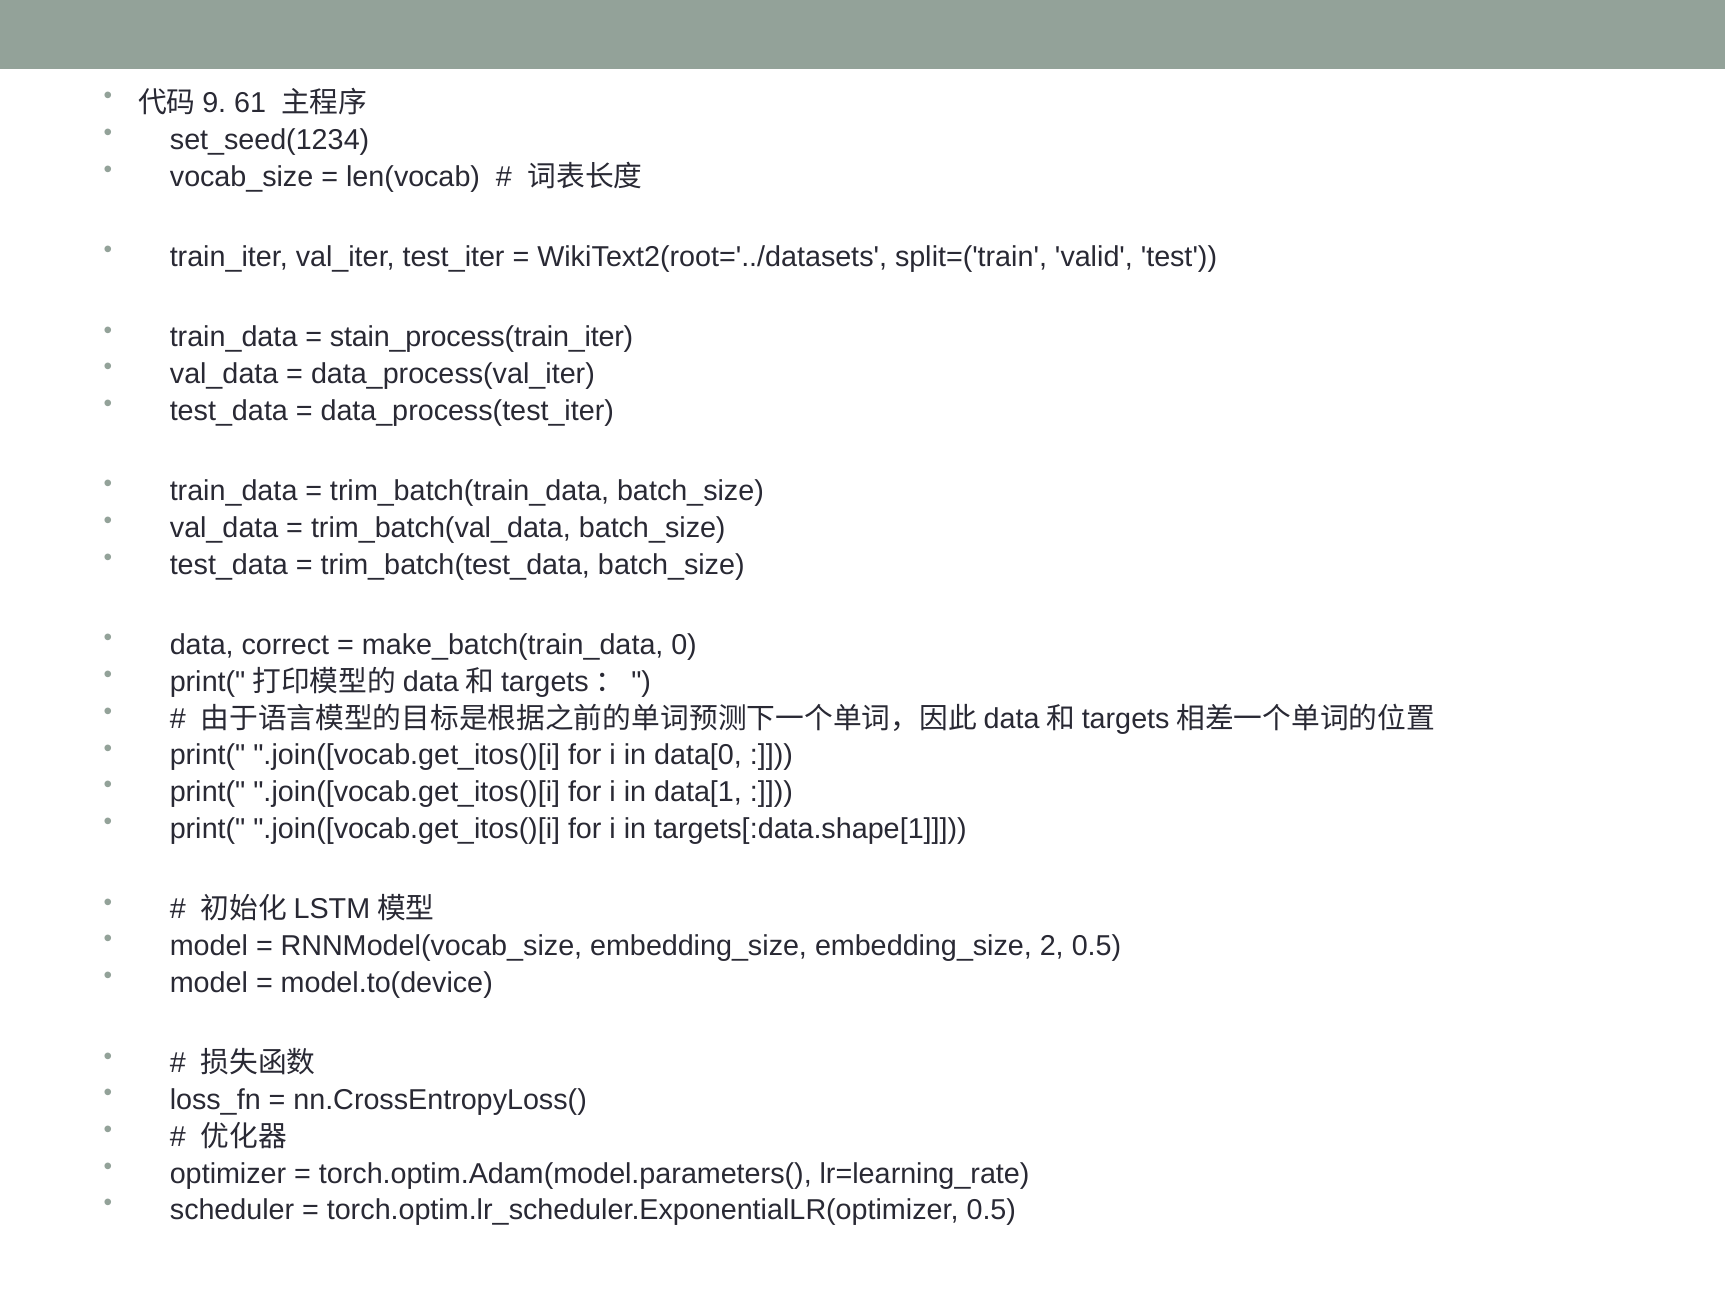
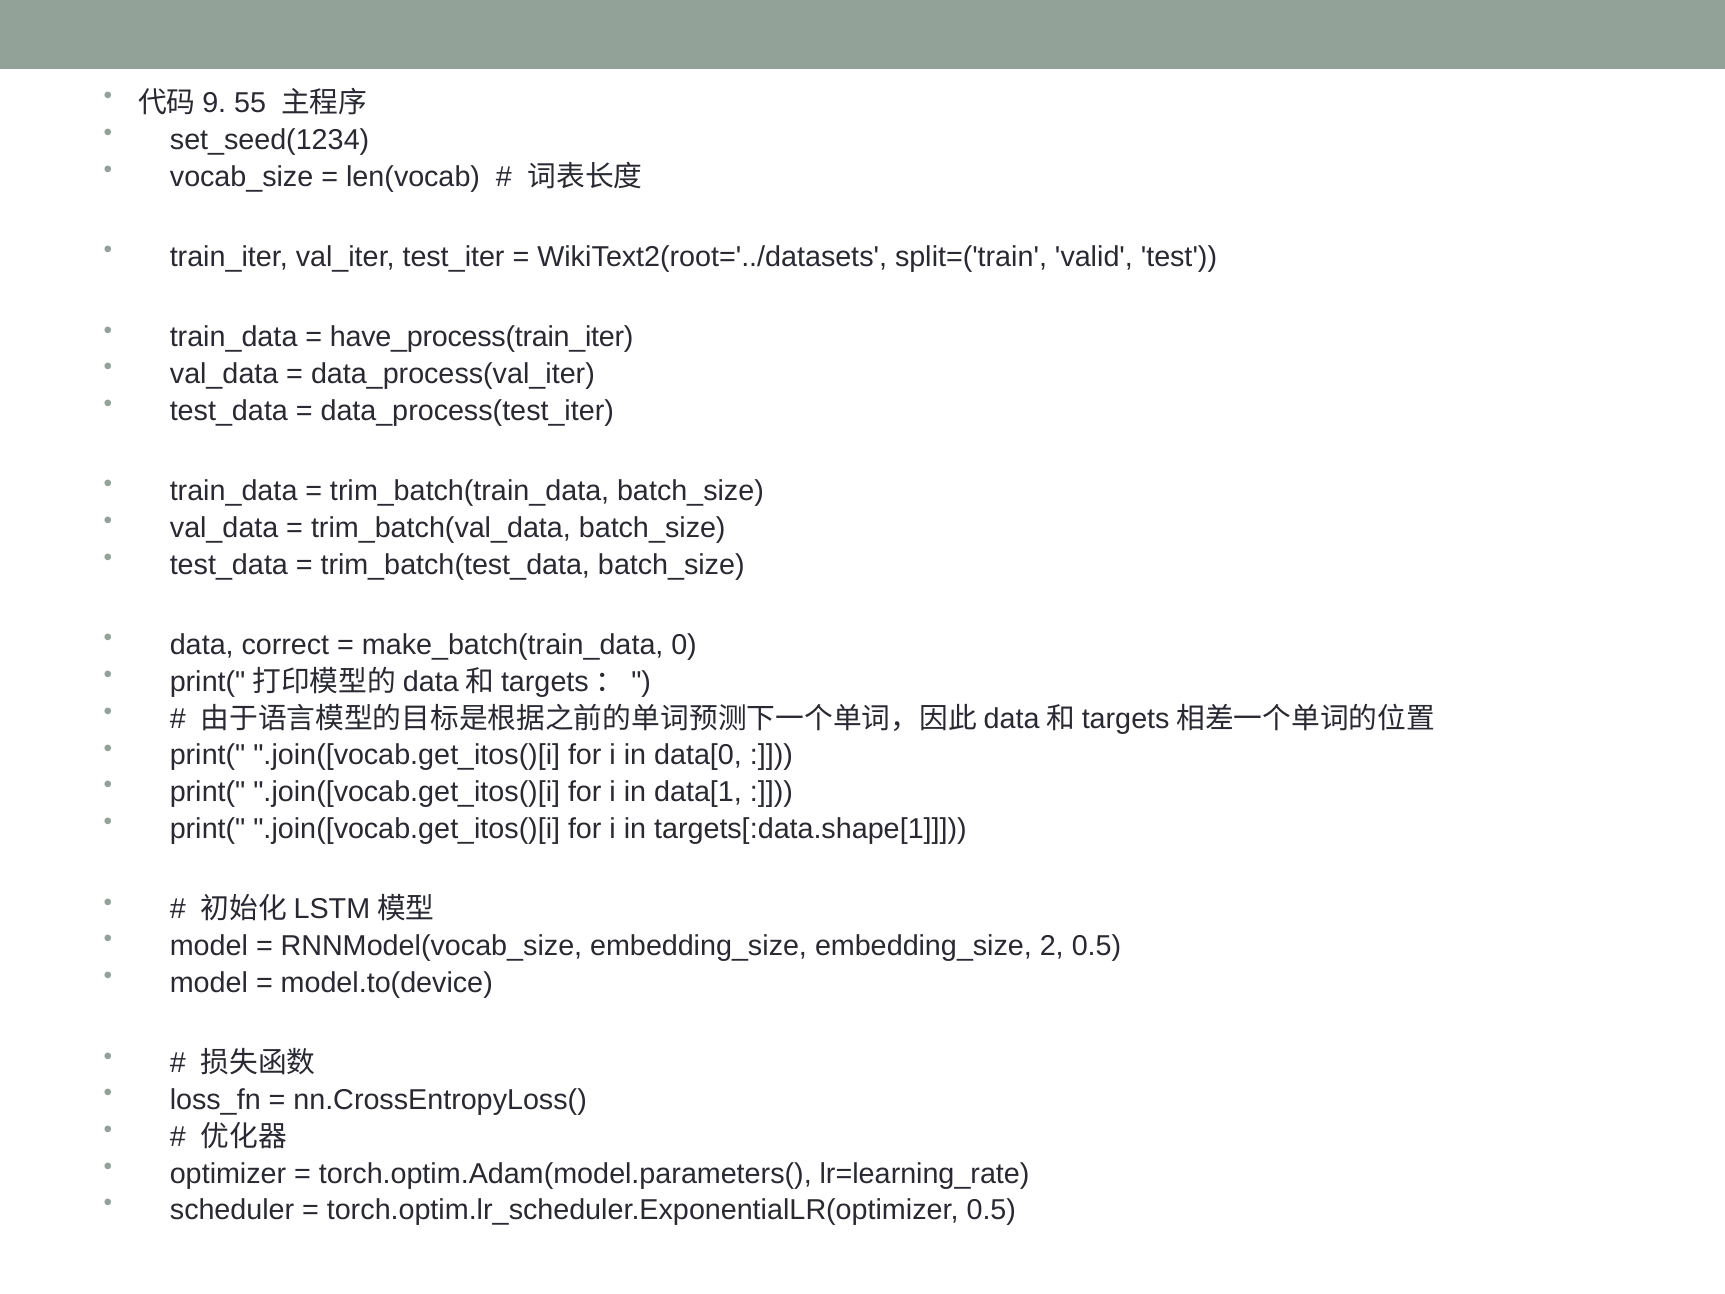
61: 61 -> 55
stain_process(train_iter: stain_process(train_iter -> have_process(train_iter
